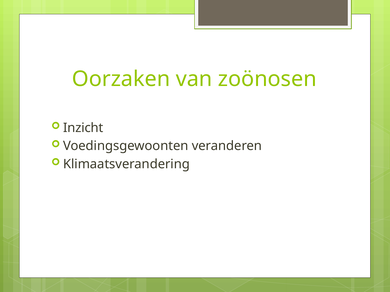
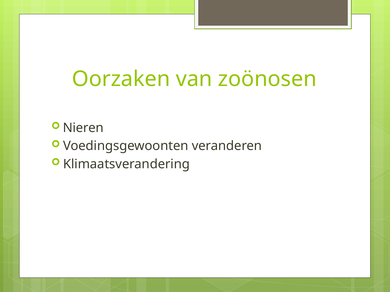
Inzicht: Inzicht -> Nieren
